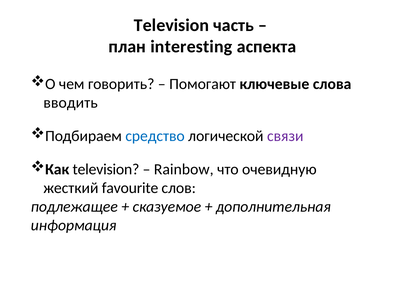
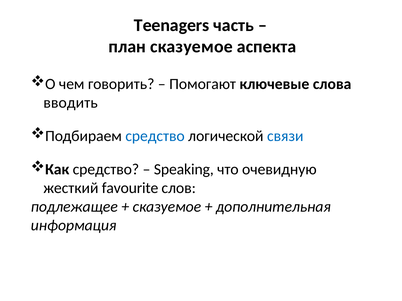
Television at (172, 25): Television -> Teenagers
план interesting: interesting -> сказуемое
связи colour: purple -> blue
Как television: television -> средство
Rainbow: Rainbow -> Speaking
